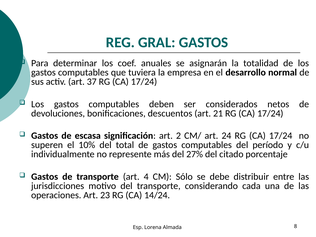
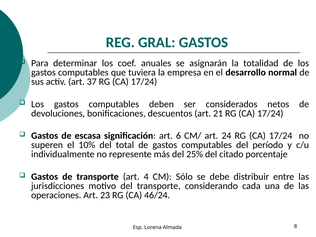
2: 2 -> 6
27%: 27% -> 25%
14/24: 14/24 -> 46/24
